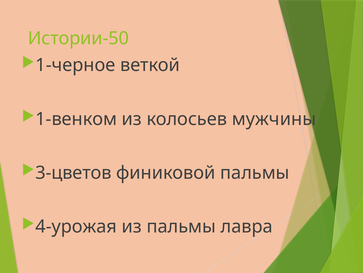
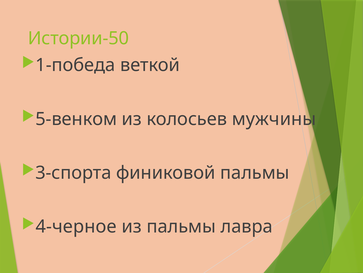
1-черное: 1-черное -> 1-победа
1-венком: 1-венком -> 5-венком
3-цветов: 3-цветов -> 3-спорта
4-урожая: 4-урожая -> 4-черное
